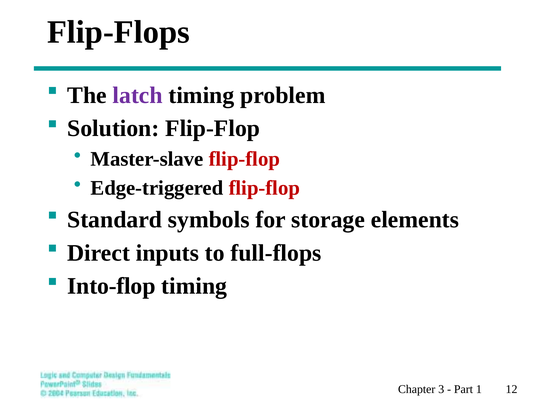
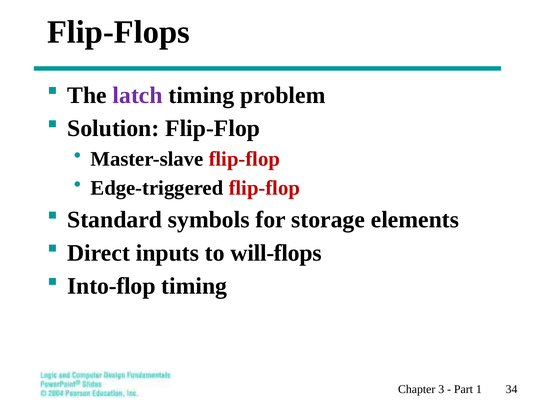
full-flops: full-flops -> will-flops
12: 12 -> 34
